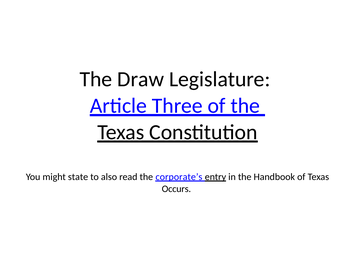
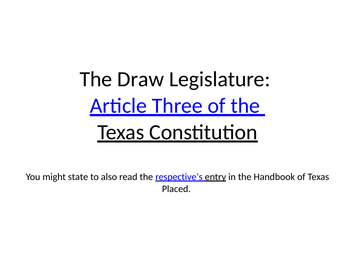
corporate’s: corporate’s -> respective’s
Occurs: Occurs -> Placed
